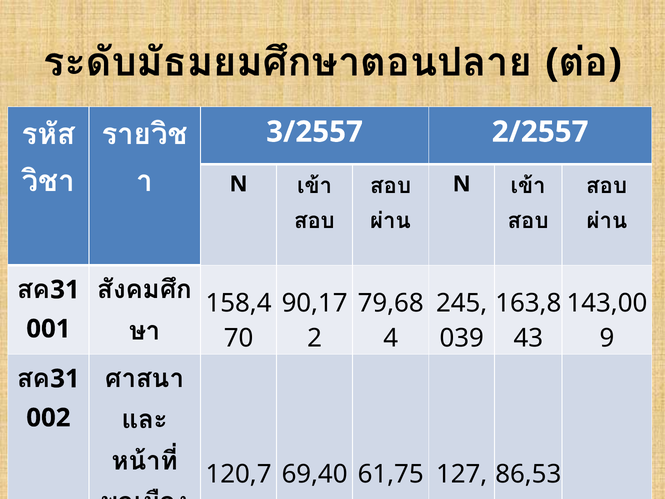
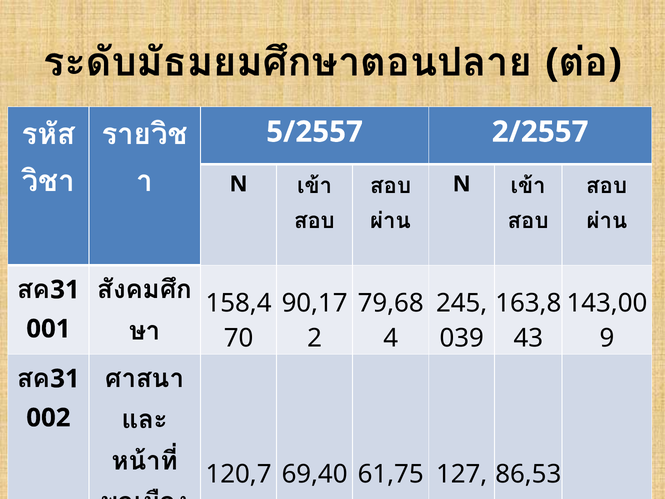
3/2557: 3/2557 -> 5/2557
